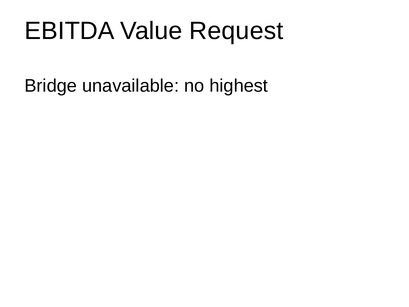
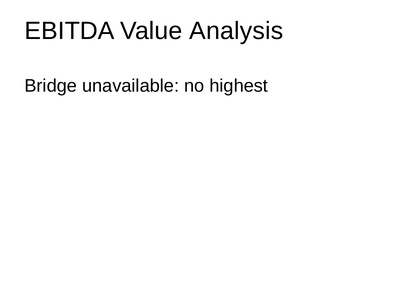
Request: Request -> Analysis
